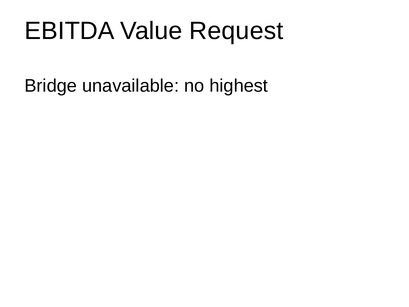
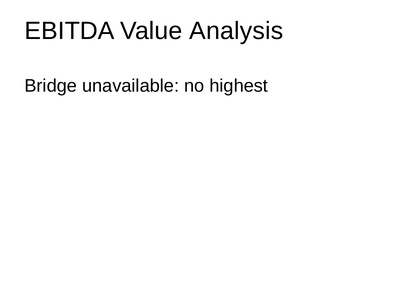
Request: Request -> Analysis
